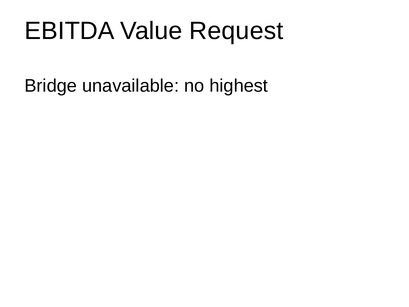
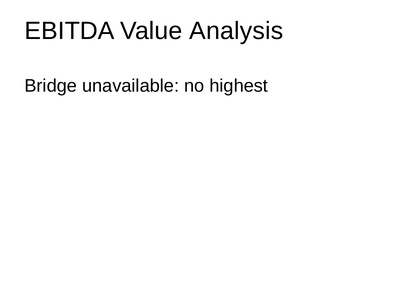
Request: Request -> Analysis
